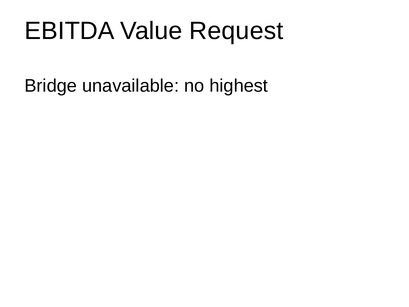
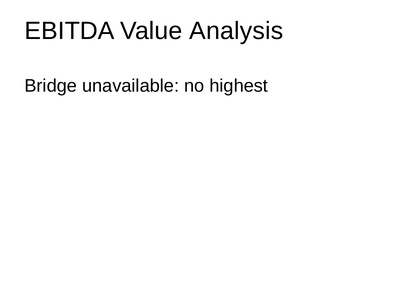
Request: Request -> Analysis
